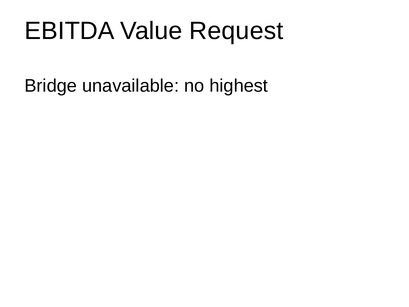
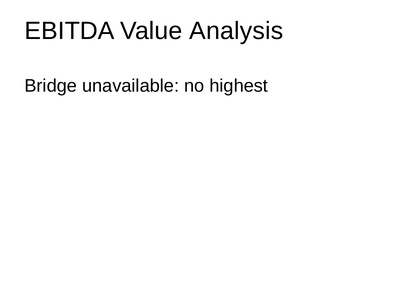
Request: Request -> Analysis
